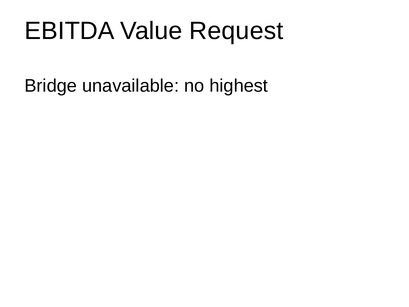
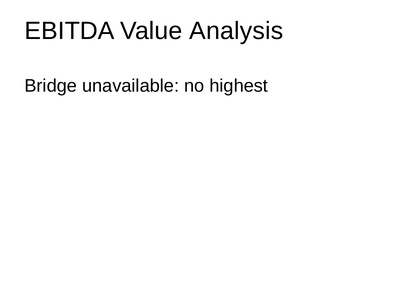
Request: Request -> Analysis
